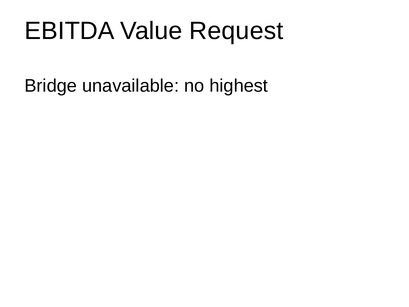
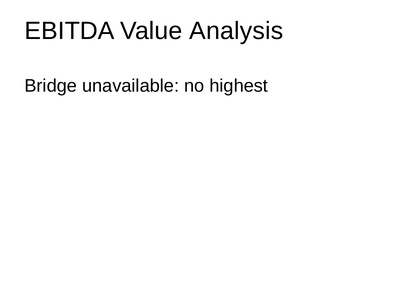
Request: Request -> Analysis
